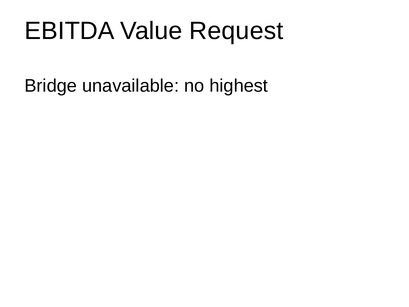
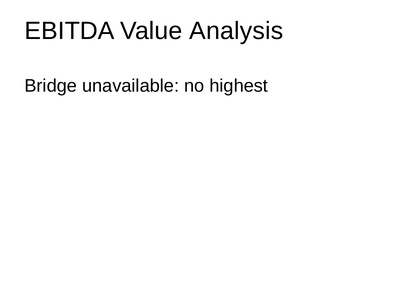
Request: Request -> Analysis
